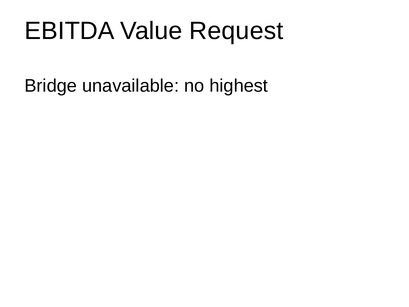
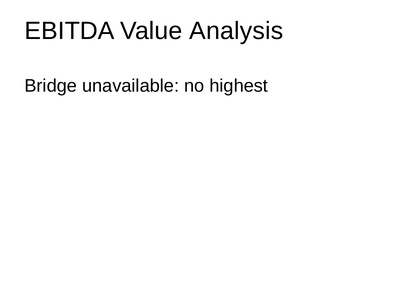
Request: Request -> Analysis
